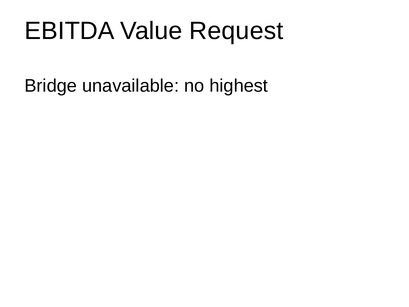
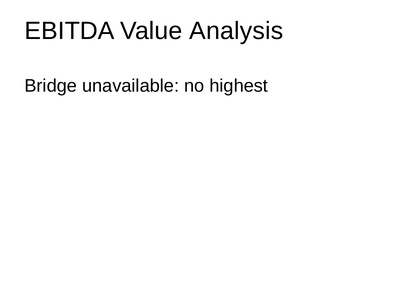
Request: Request -> Analysis
